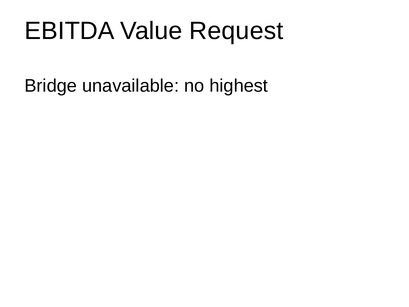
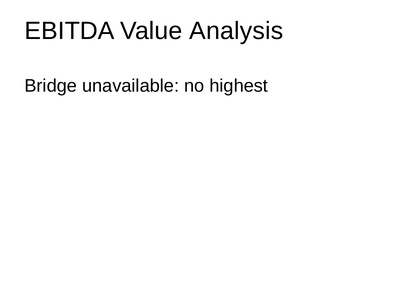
Request: Request -> Analysis
